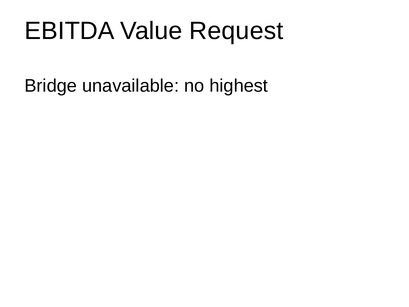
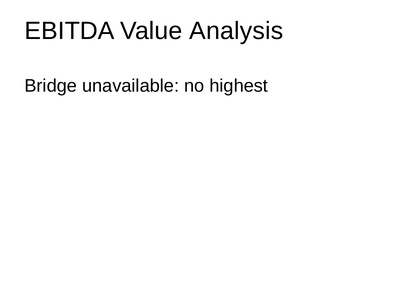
Request: Request -> Analysis
